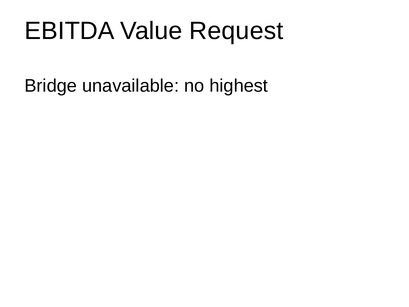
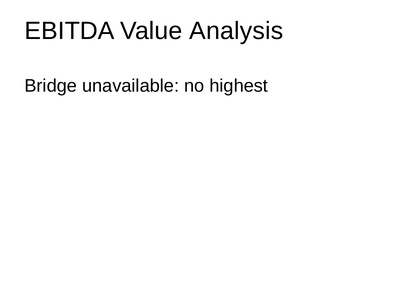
Request: Request -> Analysis
